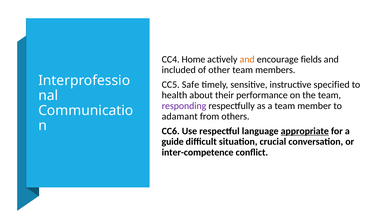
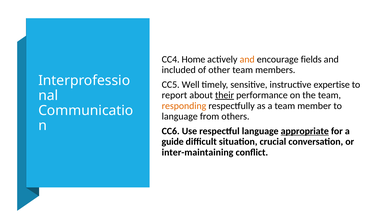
Safe: Safe -> Well
specified: specified -> expertise
health: health -> report
their underline: none -> present
responding colour: purple -> orange
adamant at (180, 116): adamant -> language
inter-competence: inter-competence -> inter-maintaining
